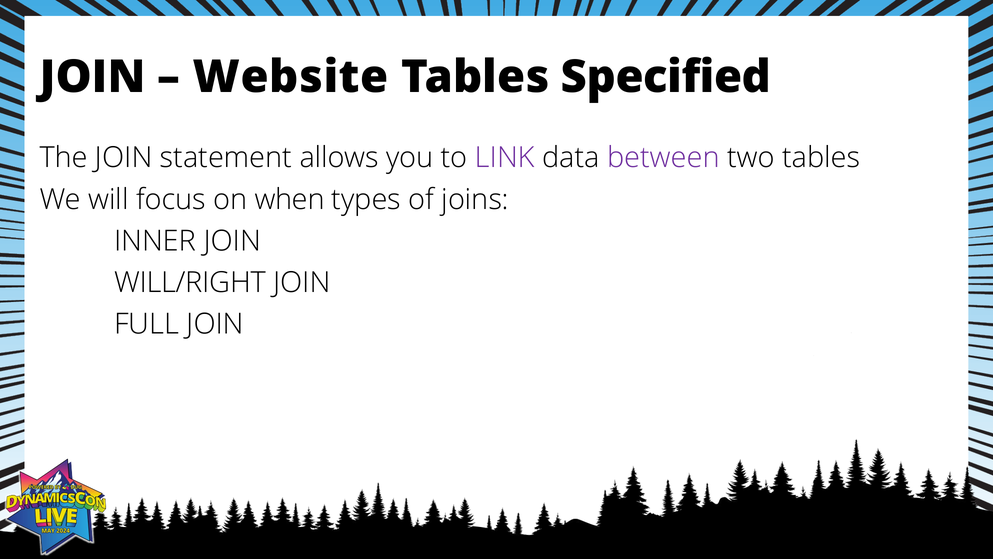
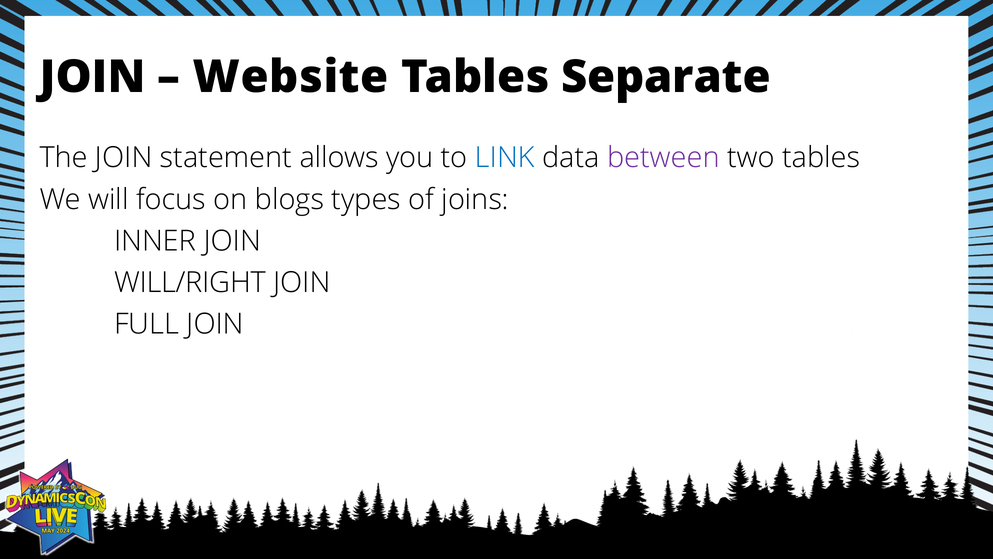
Specified: Specified -> Separate
LINK colour: purple -> blue
when: when -> blogs
